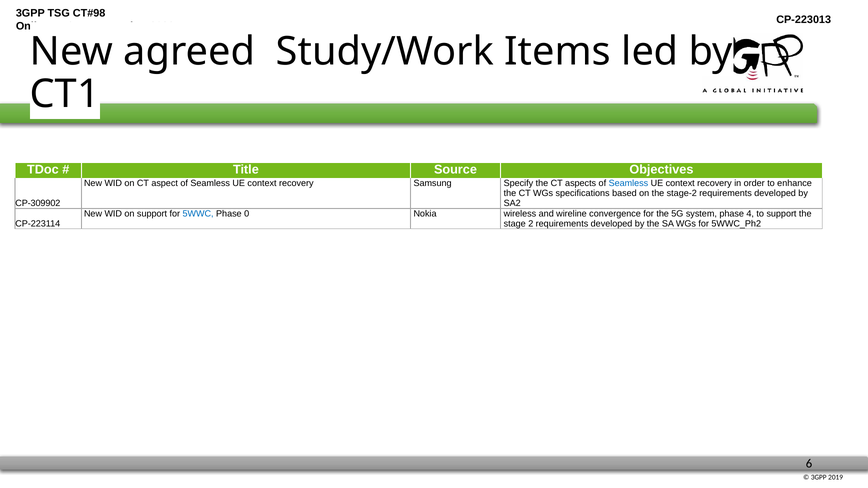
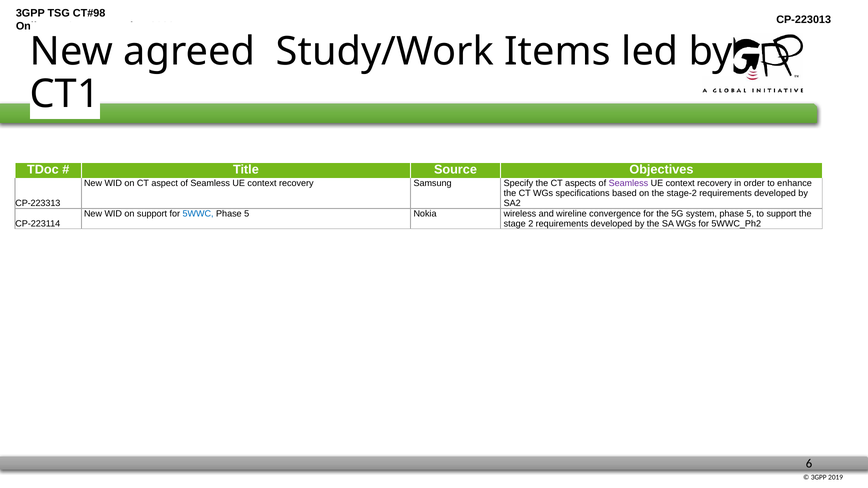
Seamless at (628, 183) colour: blue -> purple
CP-309902: CP-309902 -> CP-223313
0 at (247, 214): 0 -> 5
system phase 4: 4 -> 5
